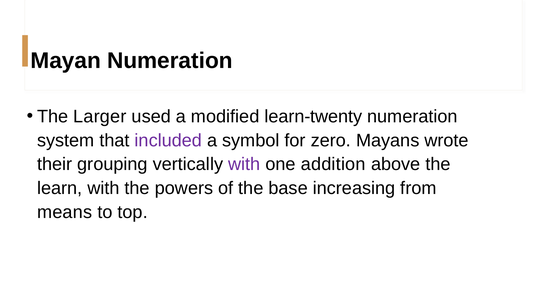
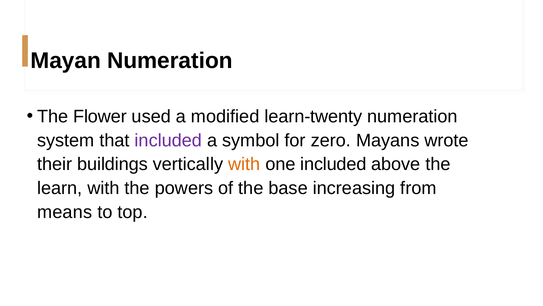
Larger: Larger -> Flower
grouping: grouping -> buildings
with at (244, 164) colour: purple -> orange
one addition: addition -> included
